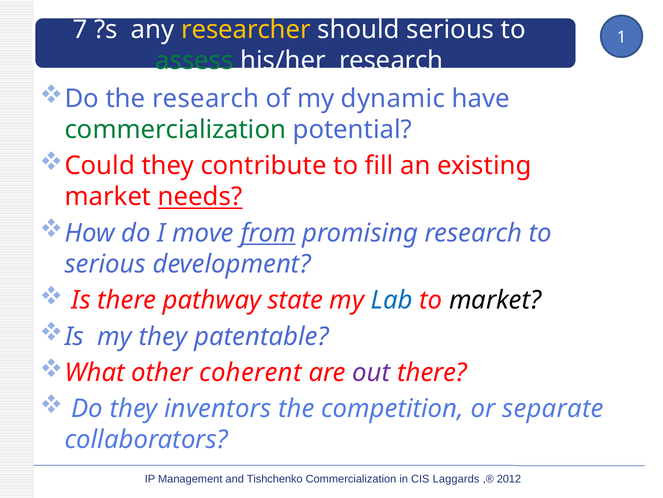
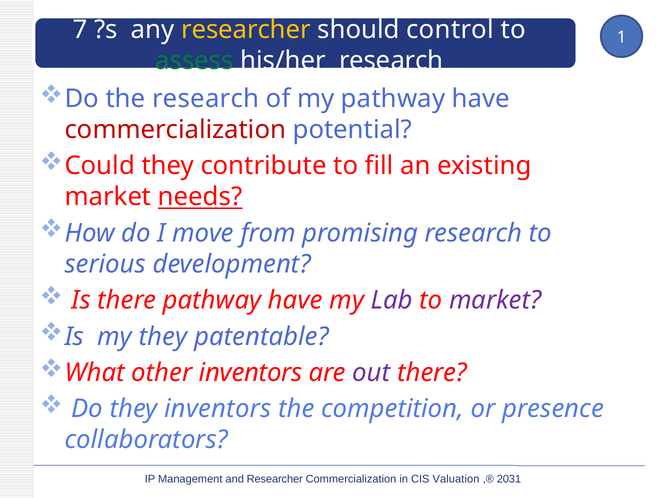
should serious: serious -> control
my dynamic: dynamic -> pathway
commercialization at (175, 130) colour: green -> red
from underline: present -> none
there pathway state: state -> have
Lab colour: blue -> purple
market at (495, 300) colour: black -> purple
other coherent: coherent -> inventors
separate: separate -> presence
and Tishchenko: Tishchenko -> Researcher
Laggards: Laggards -> Valuation
2012: 2012 -> 2031
